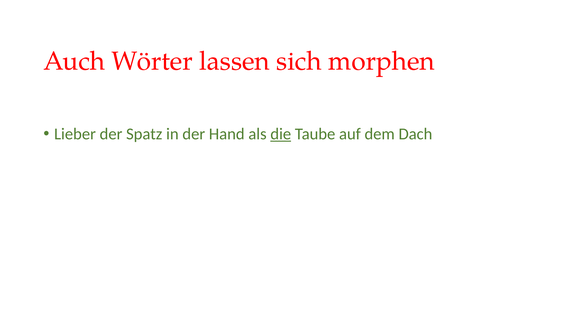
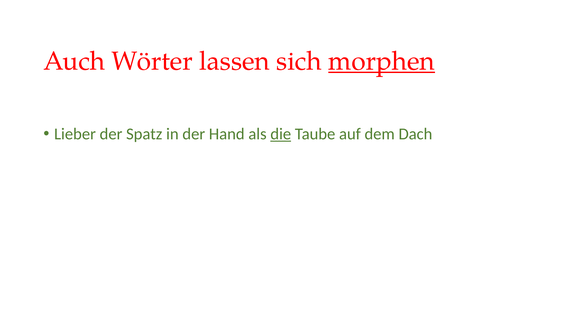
morphen underline: none -> present
